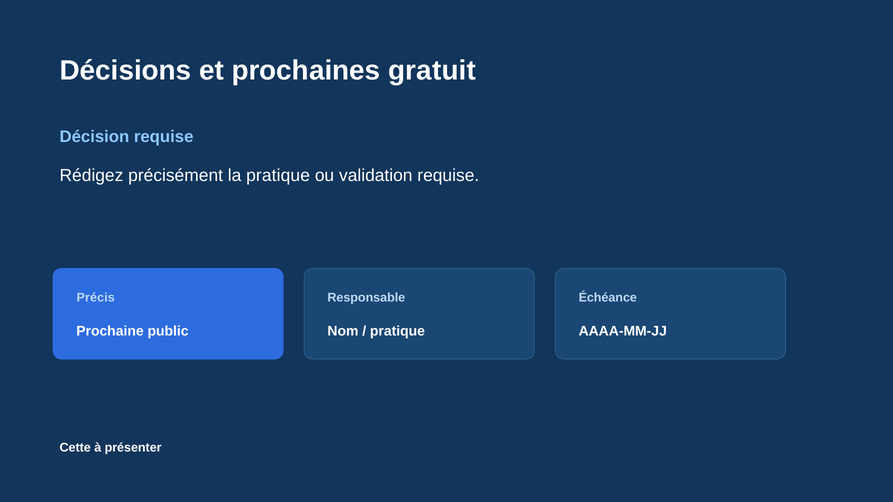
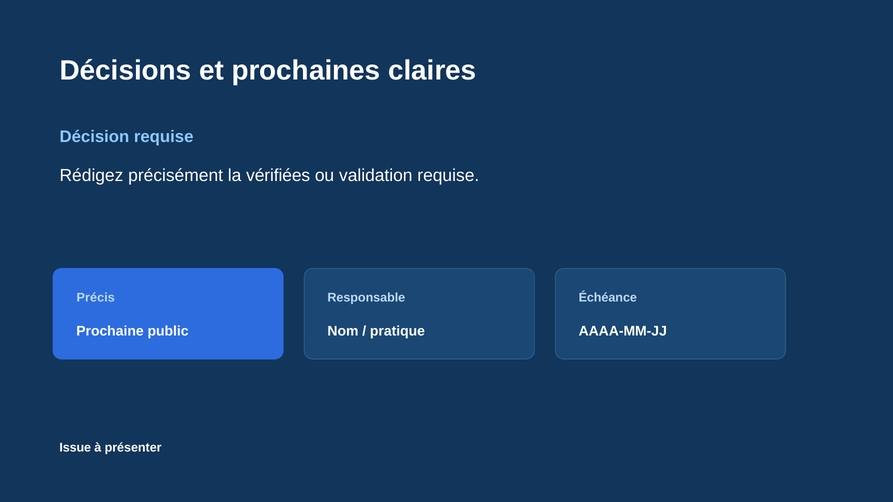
gratuit: gratuit -> claires
la pratique: pratique -> vérifiées
Cette: Cette -> Issue
